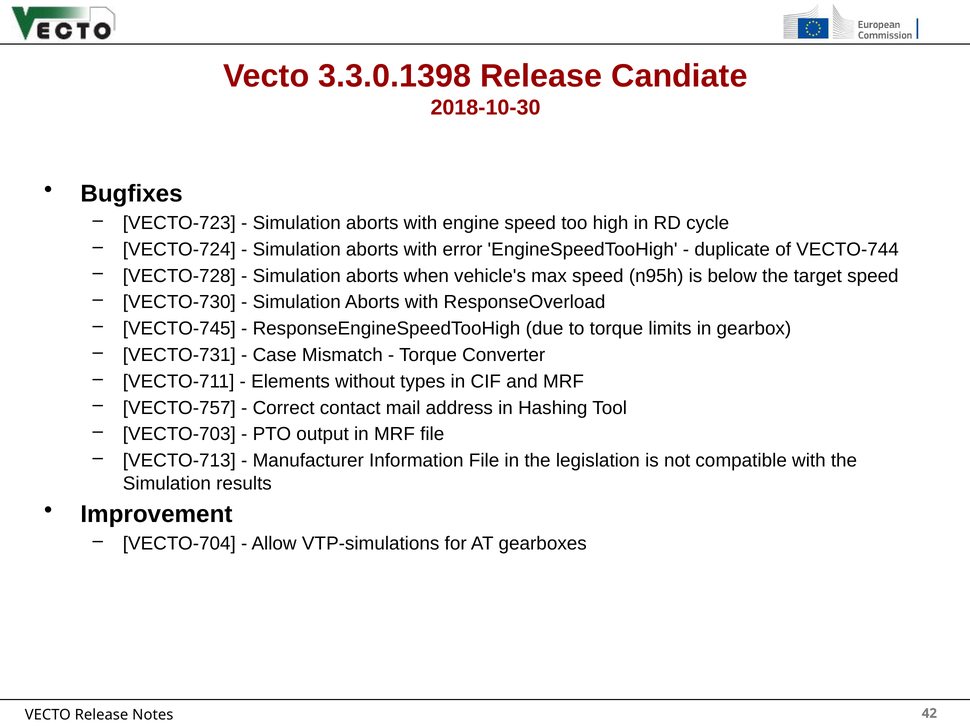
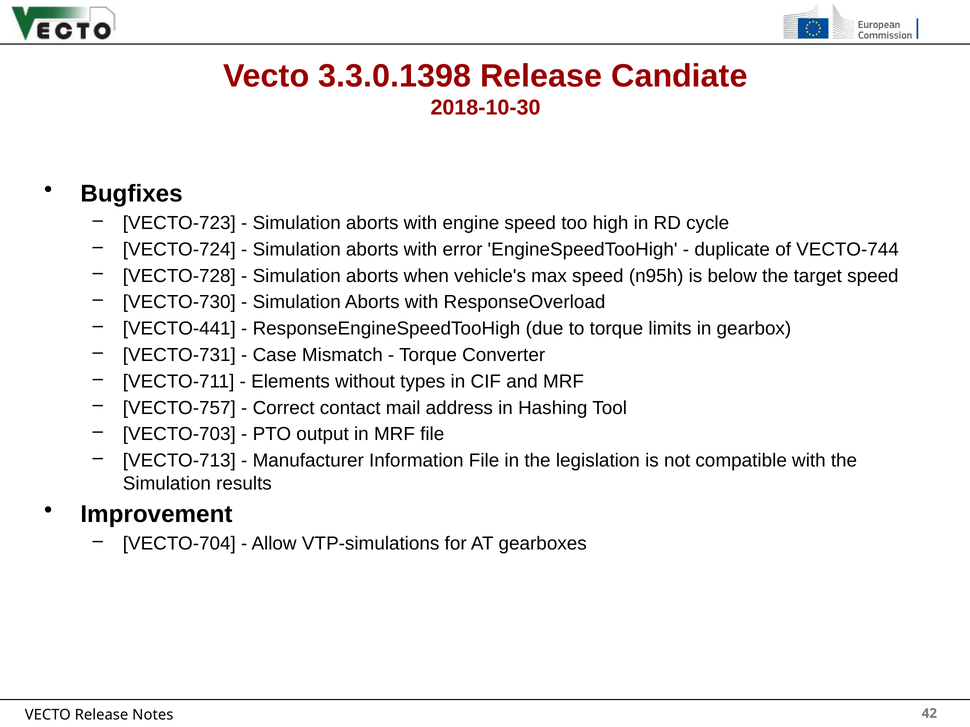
VECTO-745: VECTO-745 -> VECTO-441
